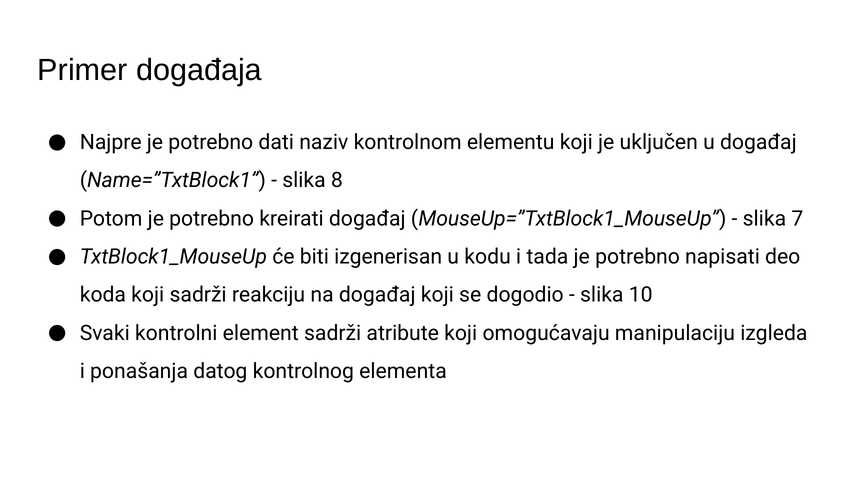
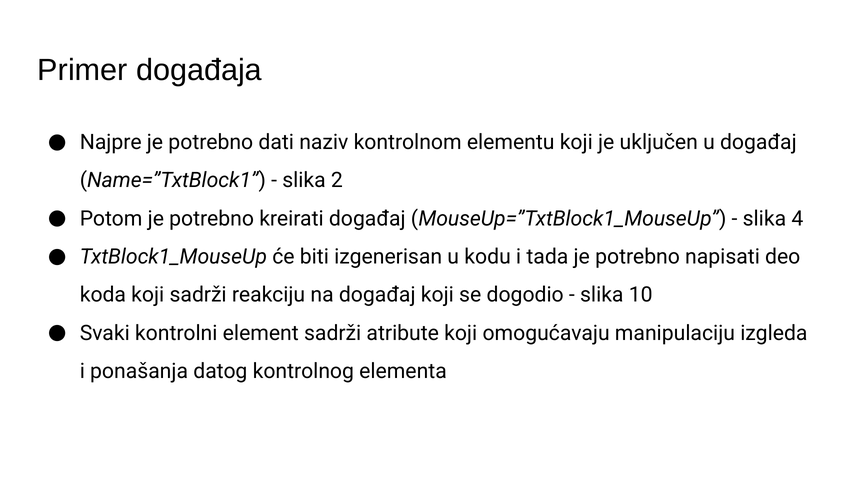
8: 8 -> 2
7: 7 -> 4
